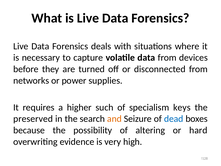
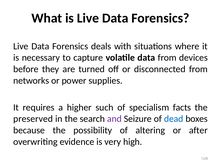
keys: keys -> facts
and colour: orange -> purple
hard: hard -> after
